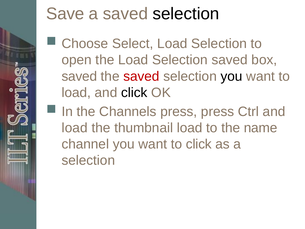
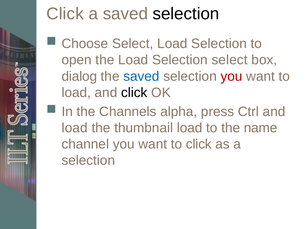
Save at (65, 14): Save -> Click
Selection saved: saved -> select
saved at (79, 76): saved -> dialog
saved at (141, 76) colour: red -> blue
you at (232, 76) colour: black -> red
Channels press: press -> alpha
